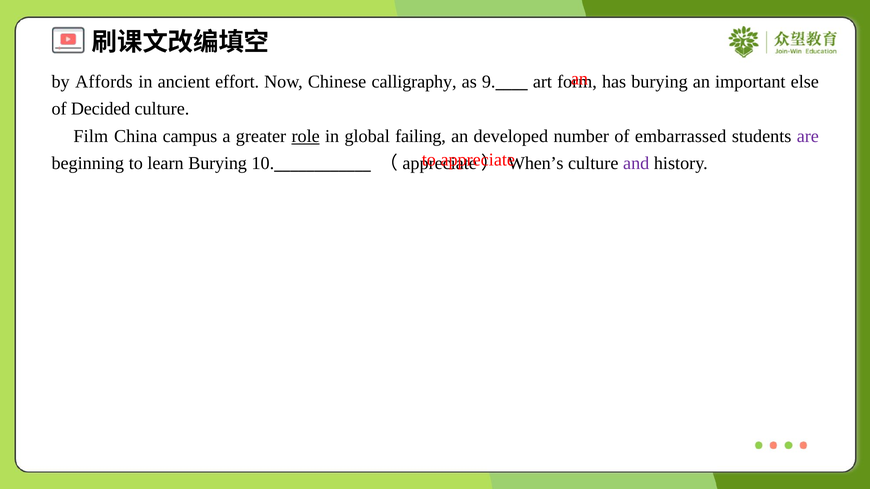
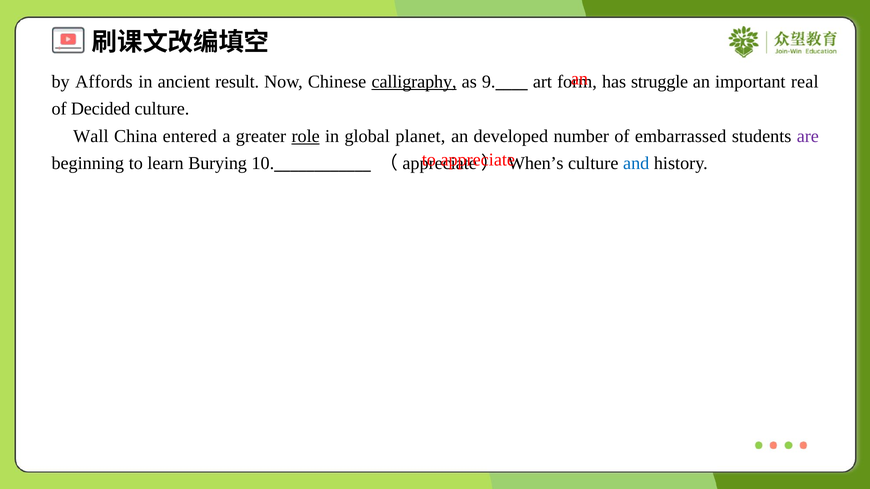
effort: effort -> result
calligraphy underline: none -> present
has burying: burying -> struggle
else: else -> real
Film: Film -> Wall
campus: campus -> entered
failing: failing -> planet
and colour: purple -> blue
